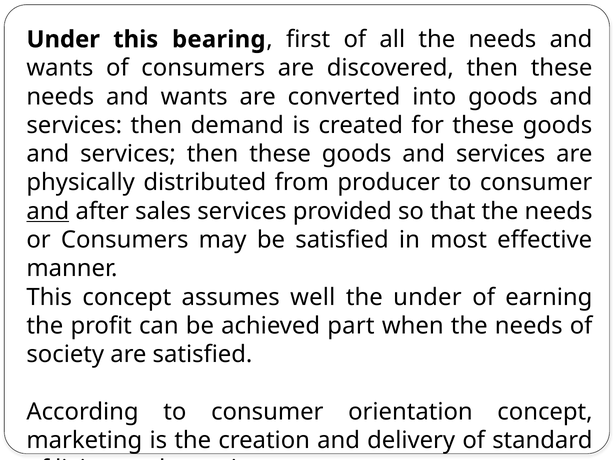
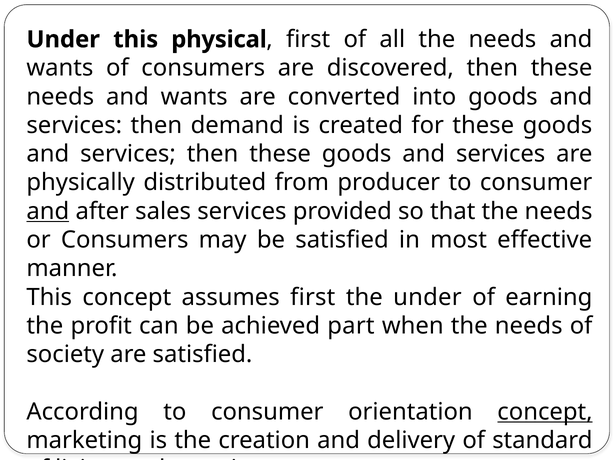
bearing: bearing -> physical
assumes well: well -> first
concept at (545, 412) underline: none -> present
